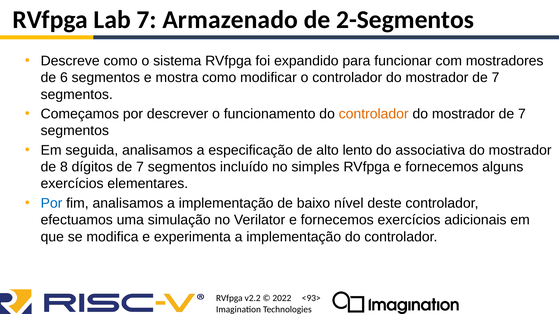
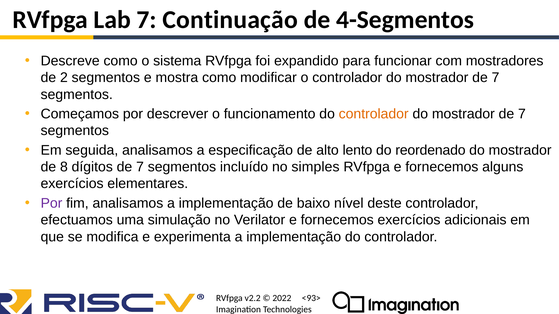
Armazenado: Armazenado -> Continuação
2-Segmentos: 2-Segmentos -> 4-Segmentos
6: 6 -> 2
associativa: associativa -> reordenado
Por at (51, 204) colour: blue -> purple
